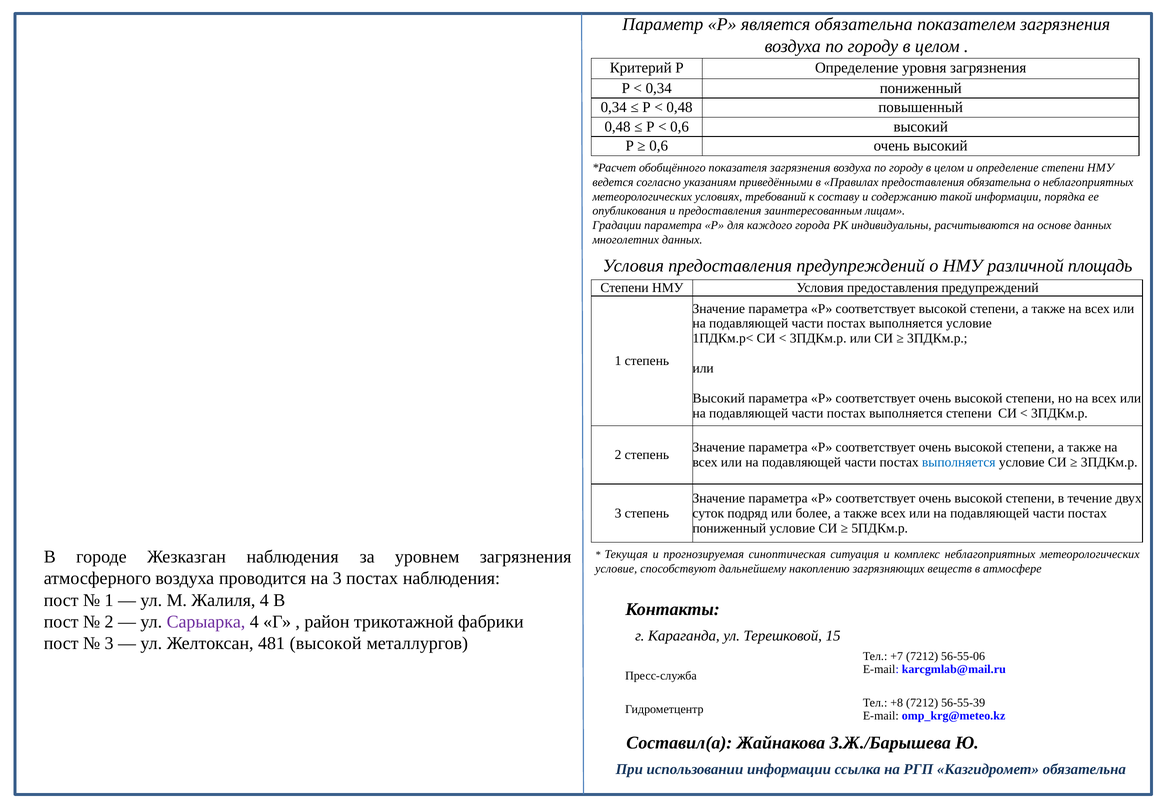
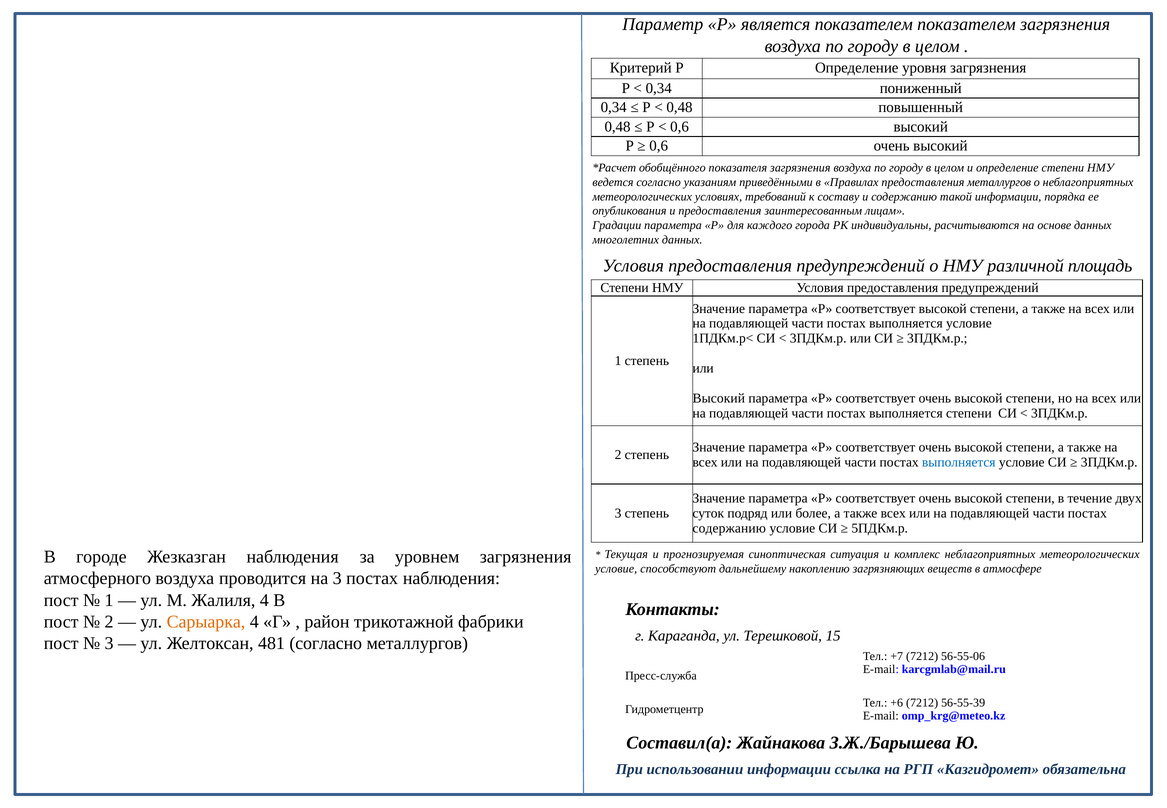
является обязательна: обязательна -> показателем
предоставления обязательна: обязательна -> металлургов
пониженный at (729, 528): пониженный -> содержанию
Сарыарка colour: purple -> orange
481 высокой: высокой -> согласно
+8: +8 -> +6
